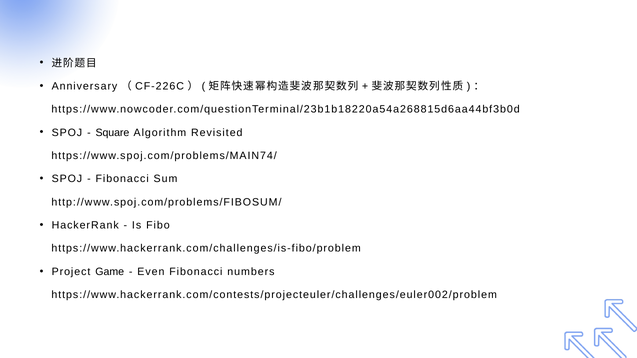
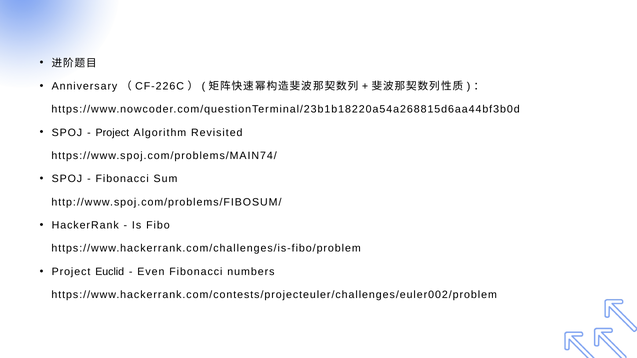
Square at (112, 133): Square -> Project
Game: Game -> Euclid
